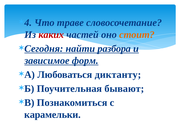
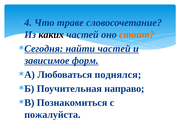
каких colour: red -> black
найти разбора: разбора -> частей
диктанту: диктанту -> поднялся
бывают: бывают -> направо
карамельки: карамельки -> пожалуйста
